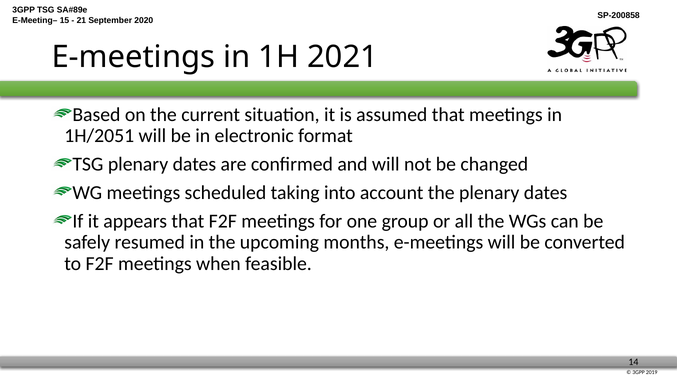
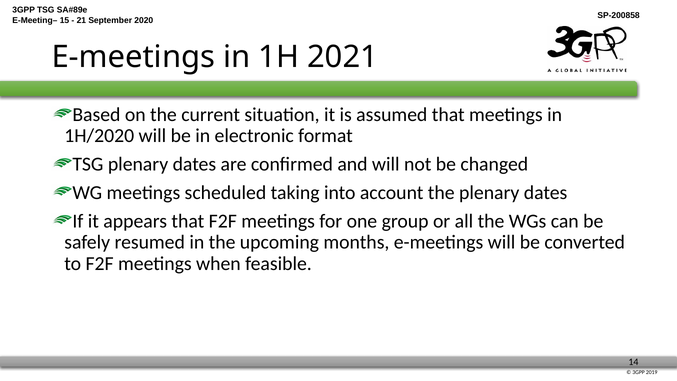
1H/2051: 1H/2051 -> 1H/2020
